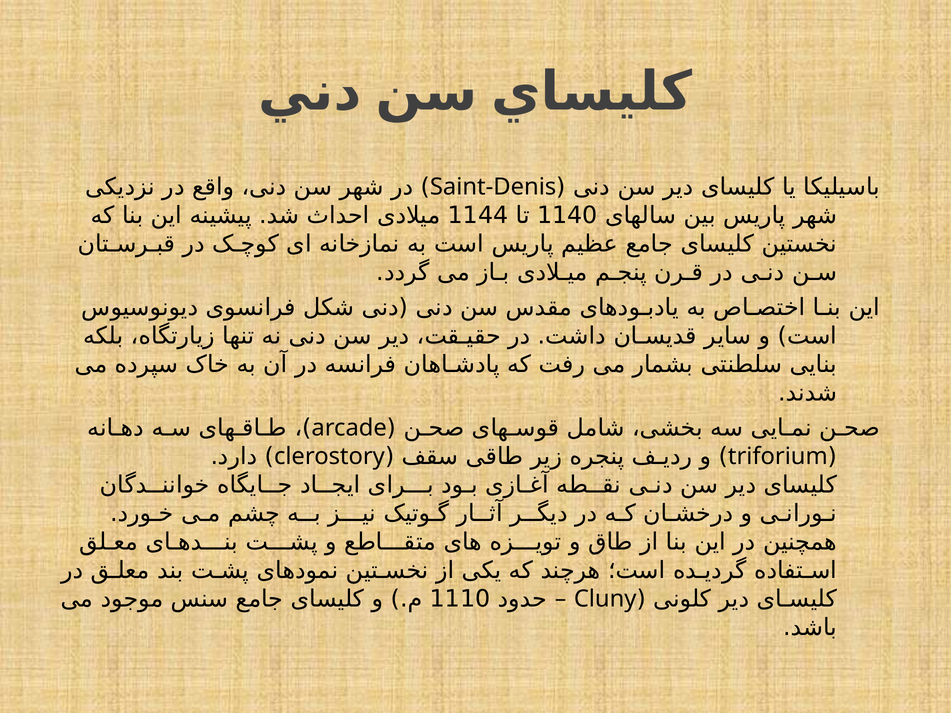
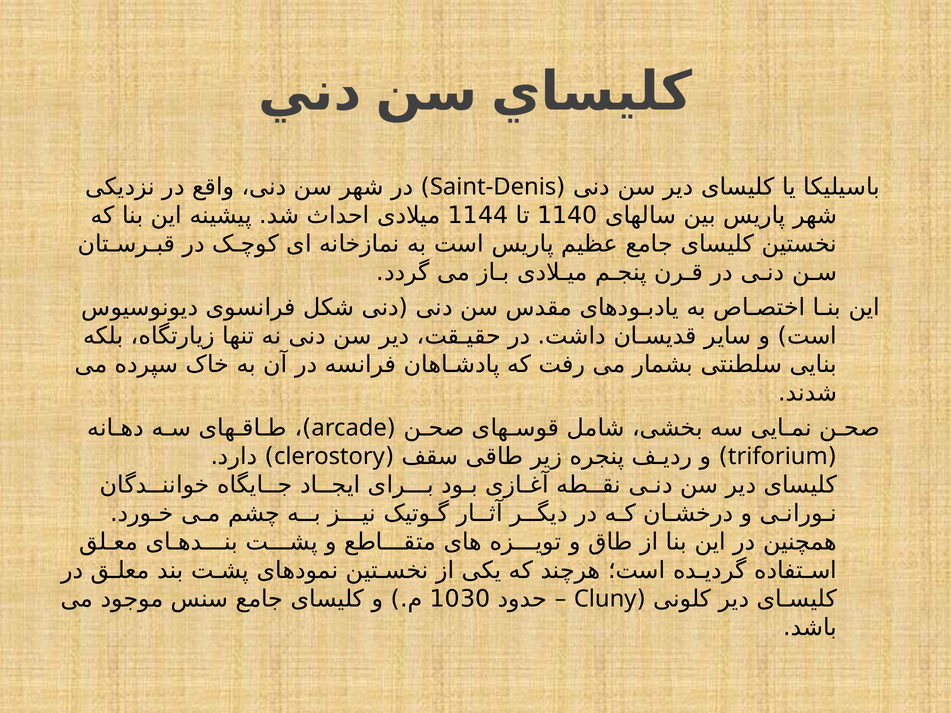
1110: 1110 -> 1030
